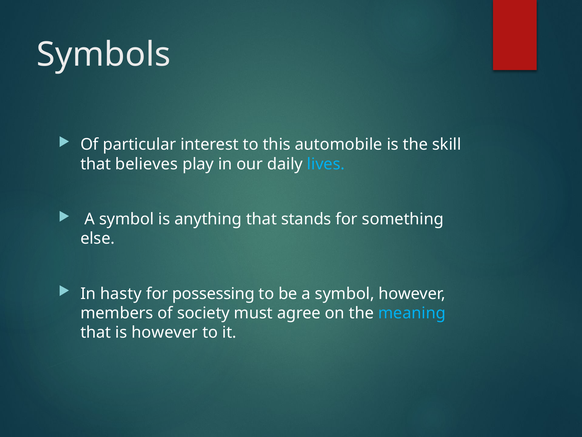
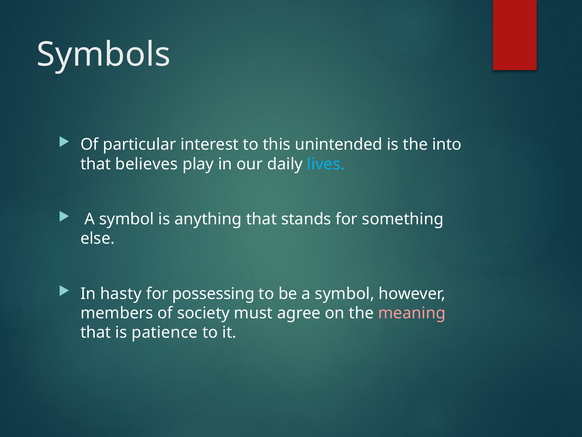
automobile: automobile -> unintended
skill: skill -> into
meaning colour: light blue -> pink
is however: however -> patience
